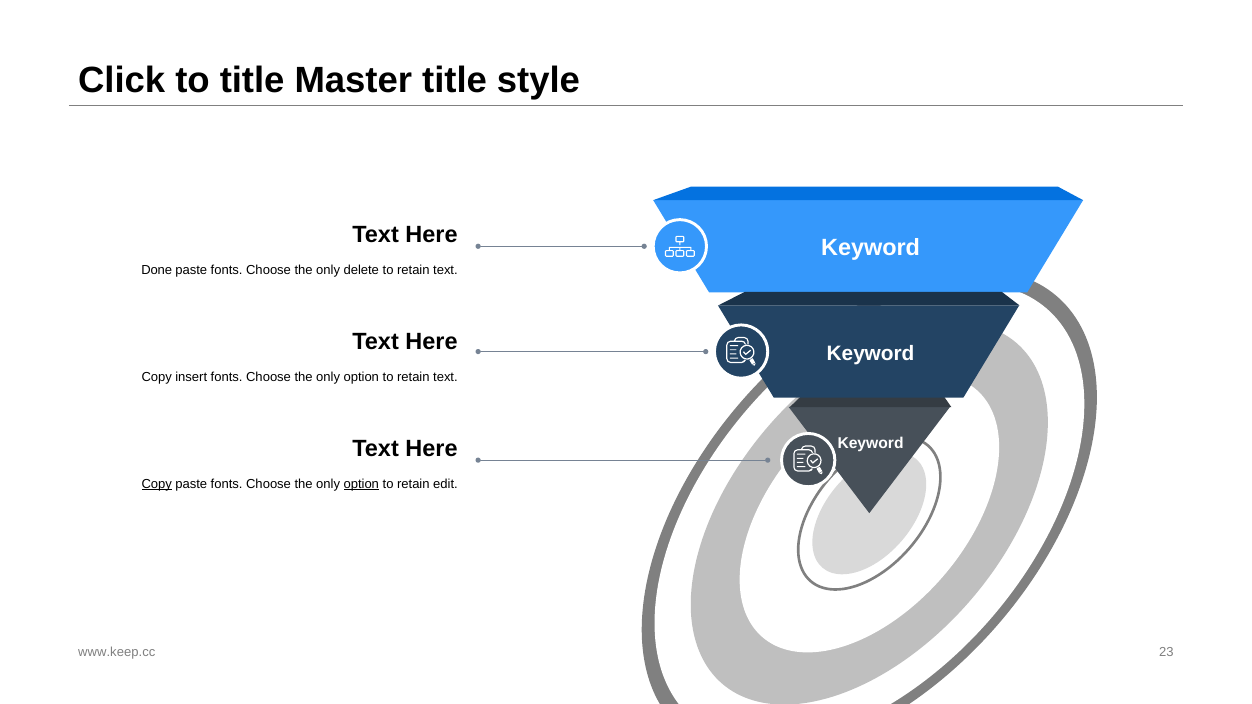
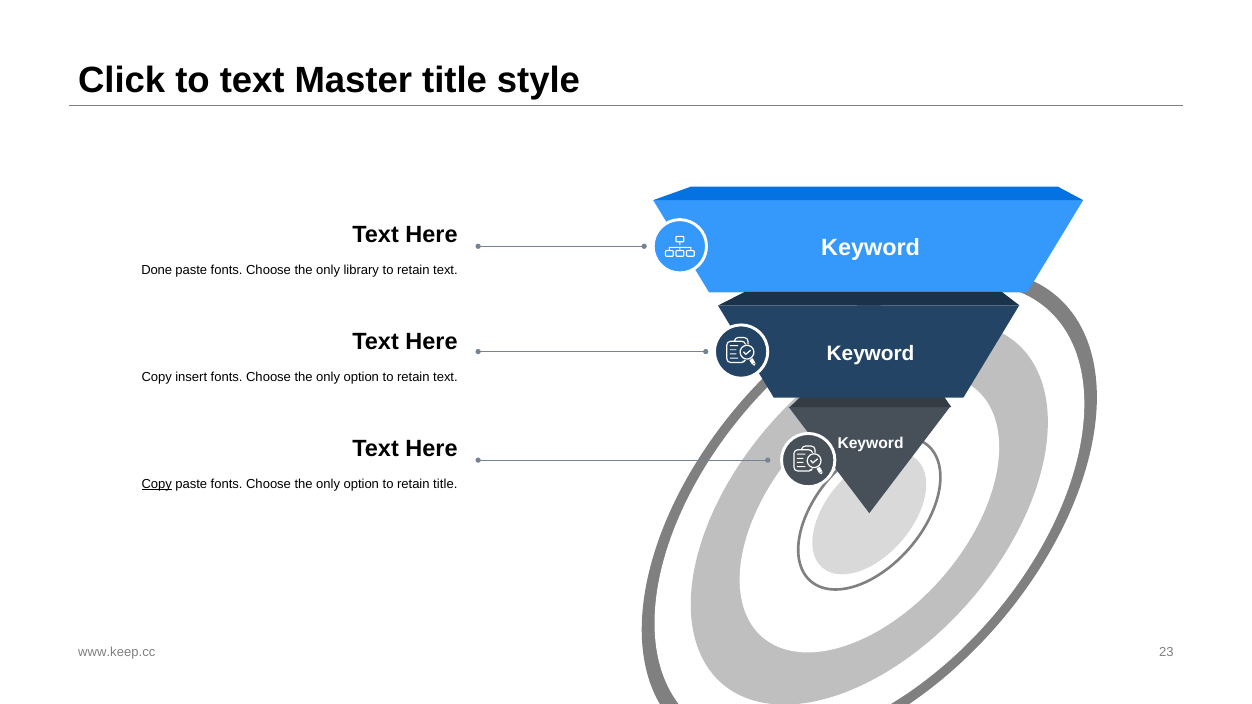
to title: title -> text
delete: delete -> library
option at (361, 484) underline: present -> none
retain edit: edit -> title
